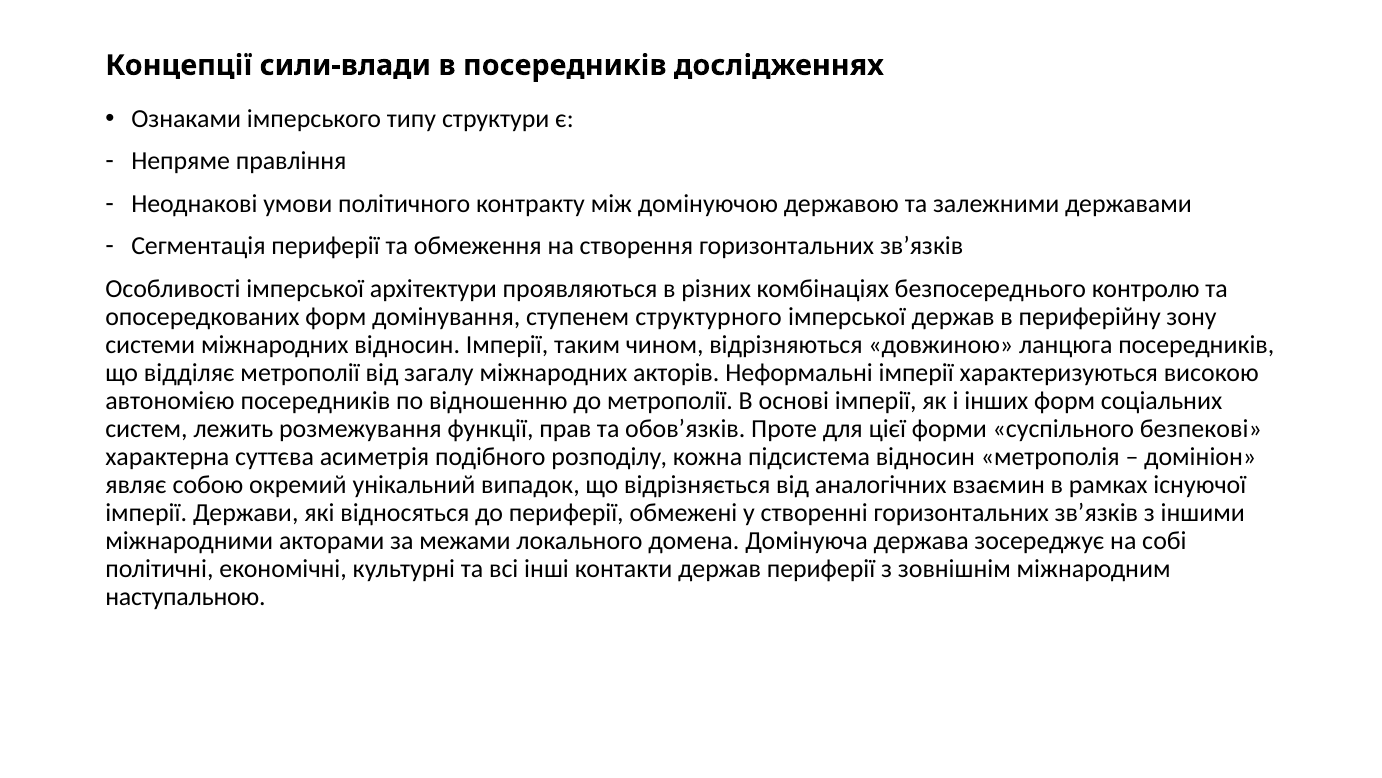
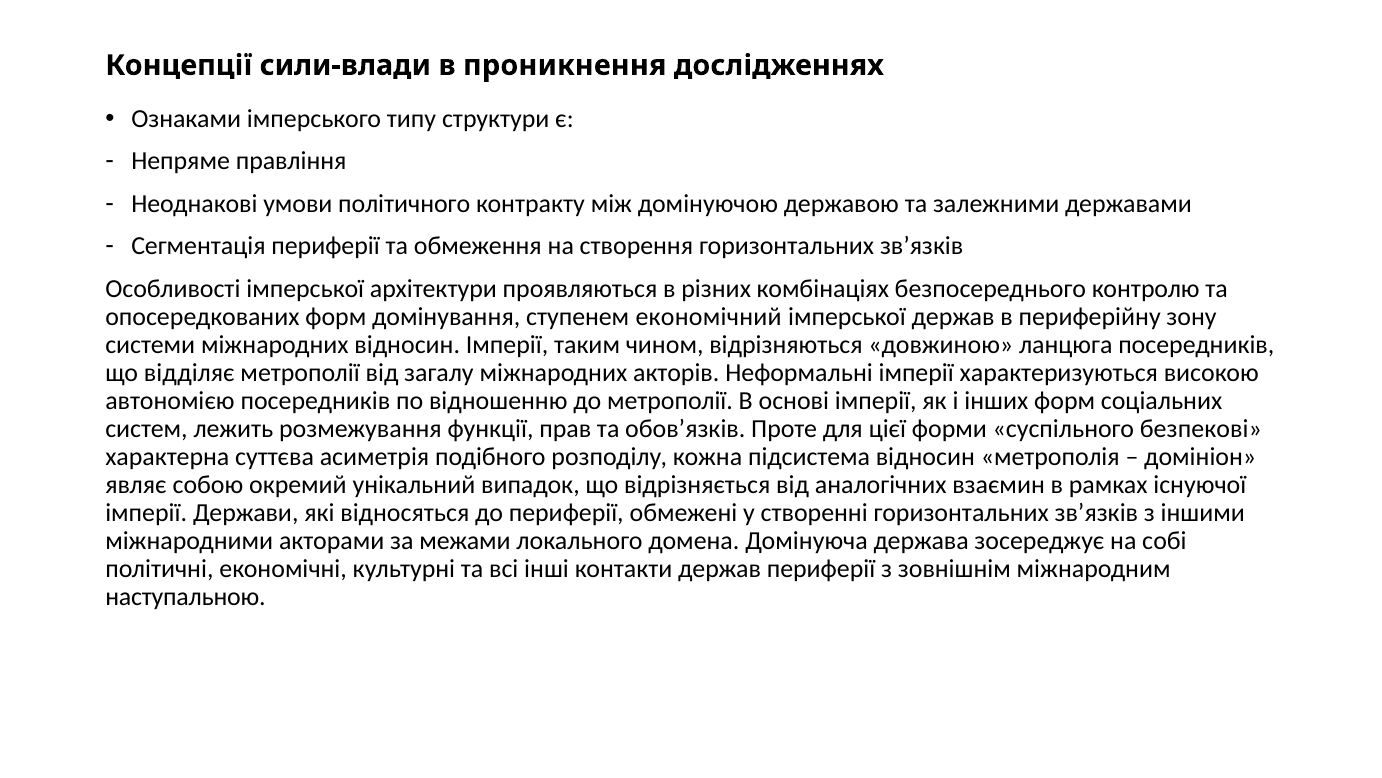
в посередників: посередників -> проникнення
структурного: структурного -> економічний
